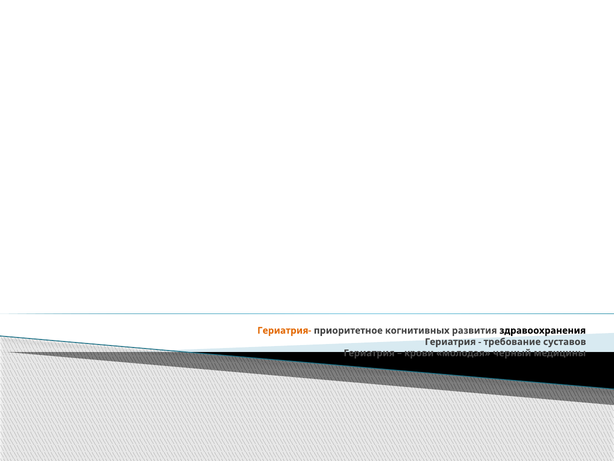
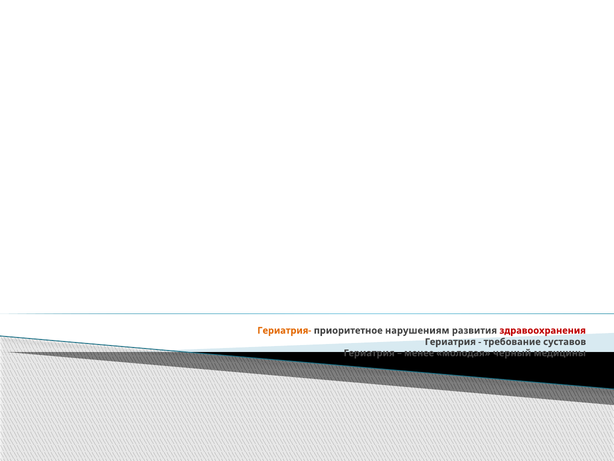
когнитивных: когнитивных -> нарушениям
здравоохранения colour: black -> red
крови: крови -> менее
